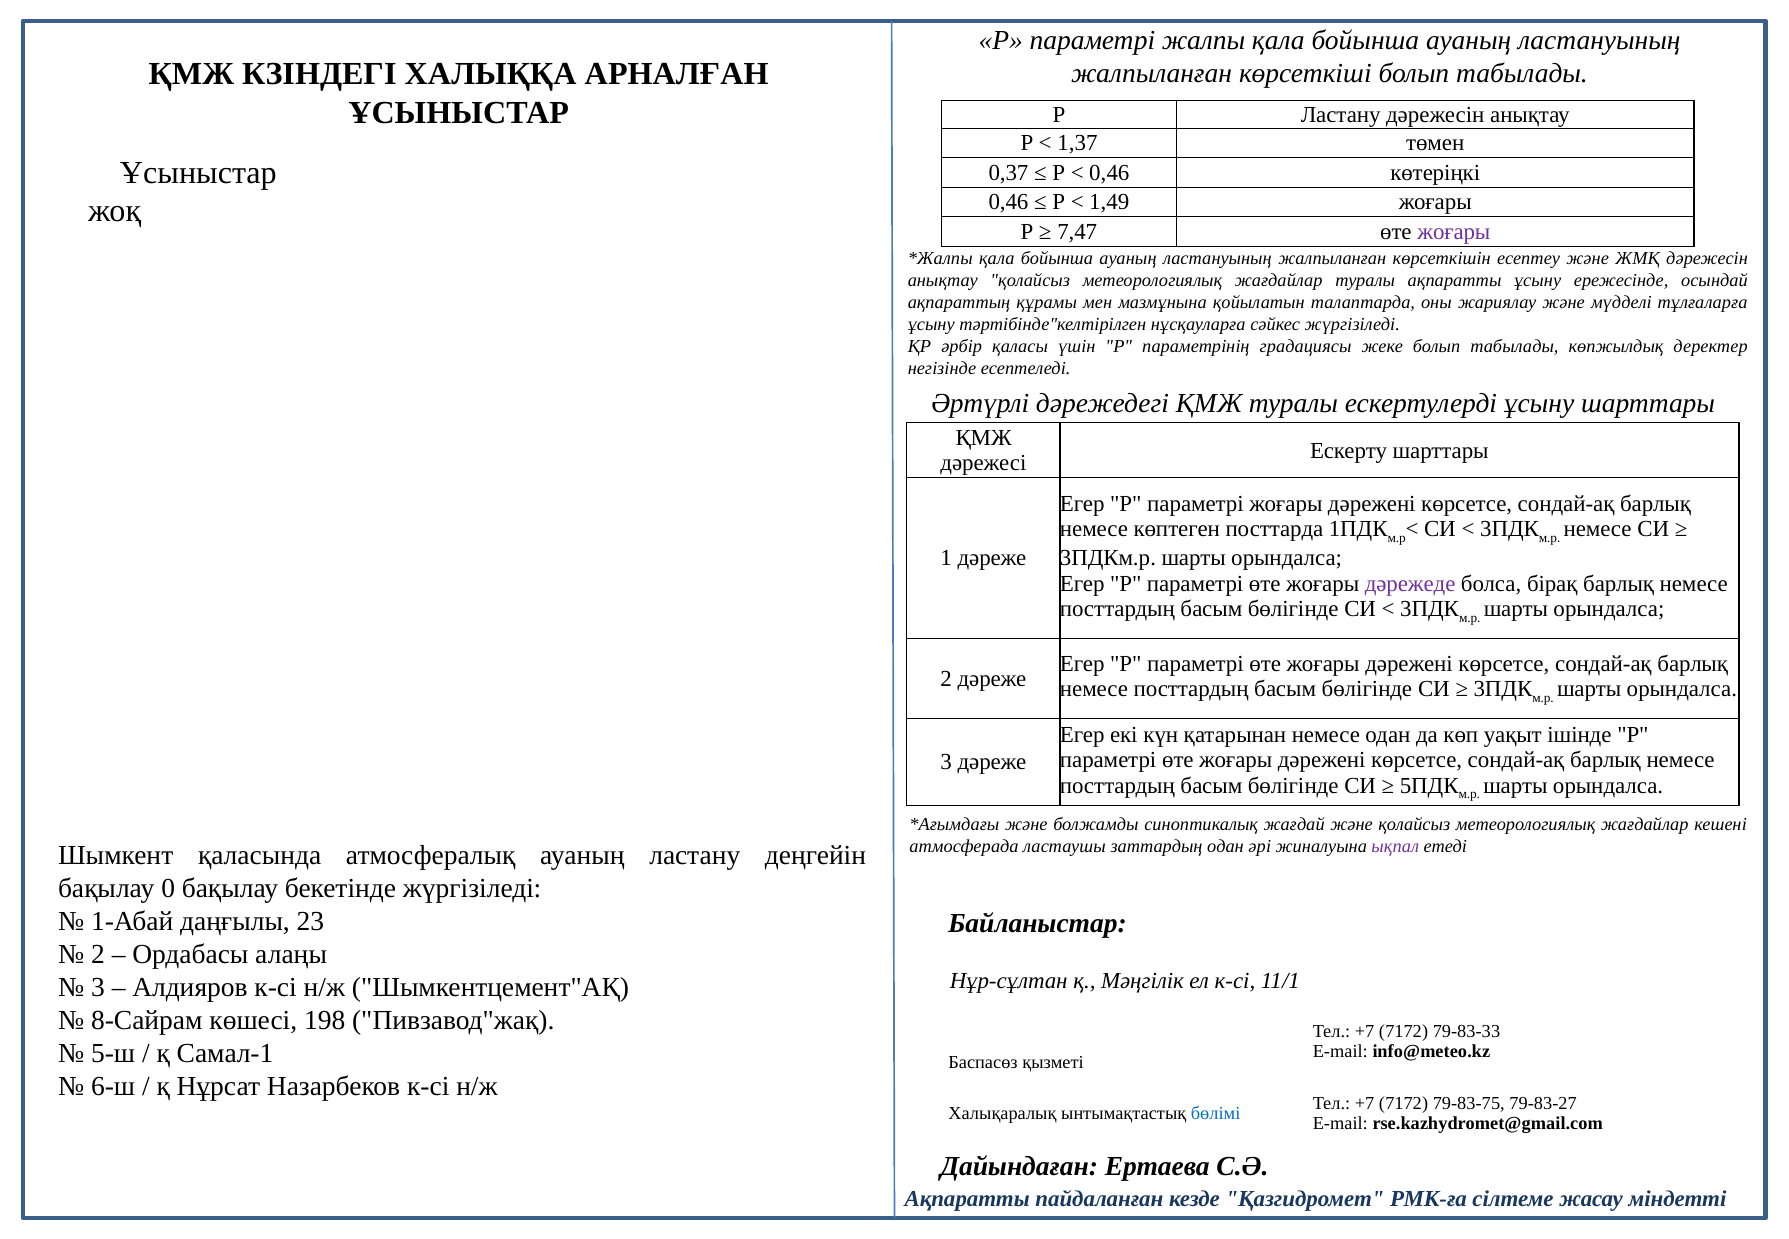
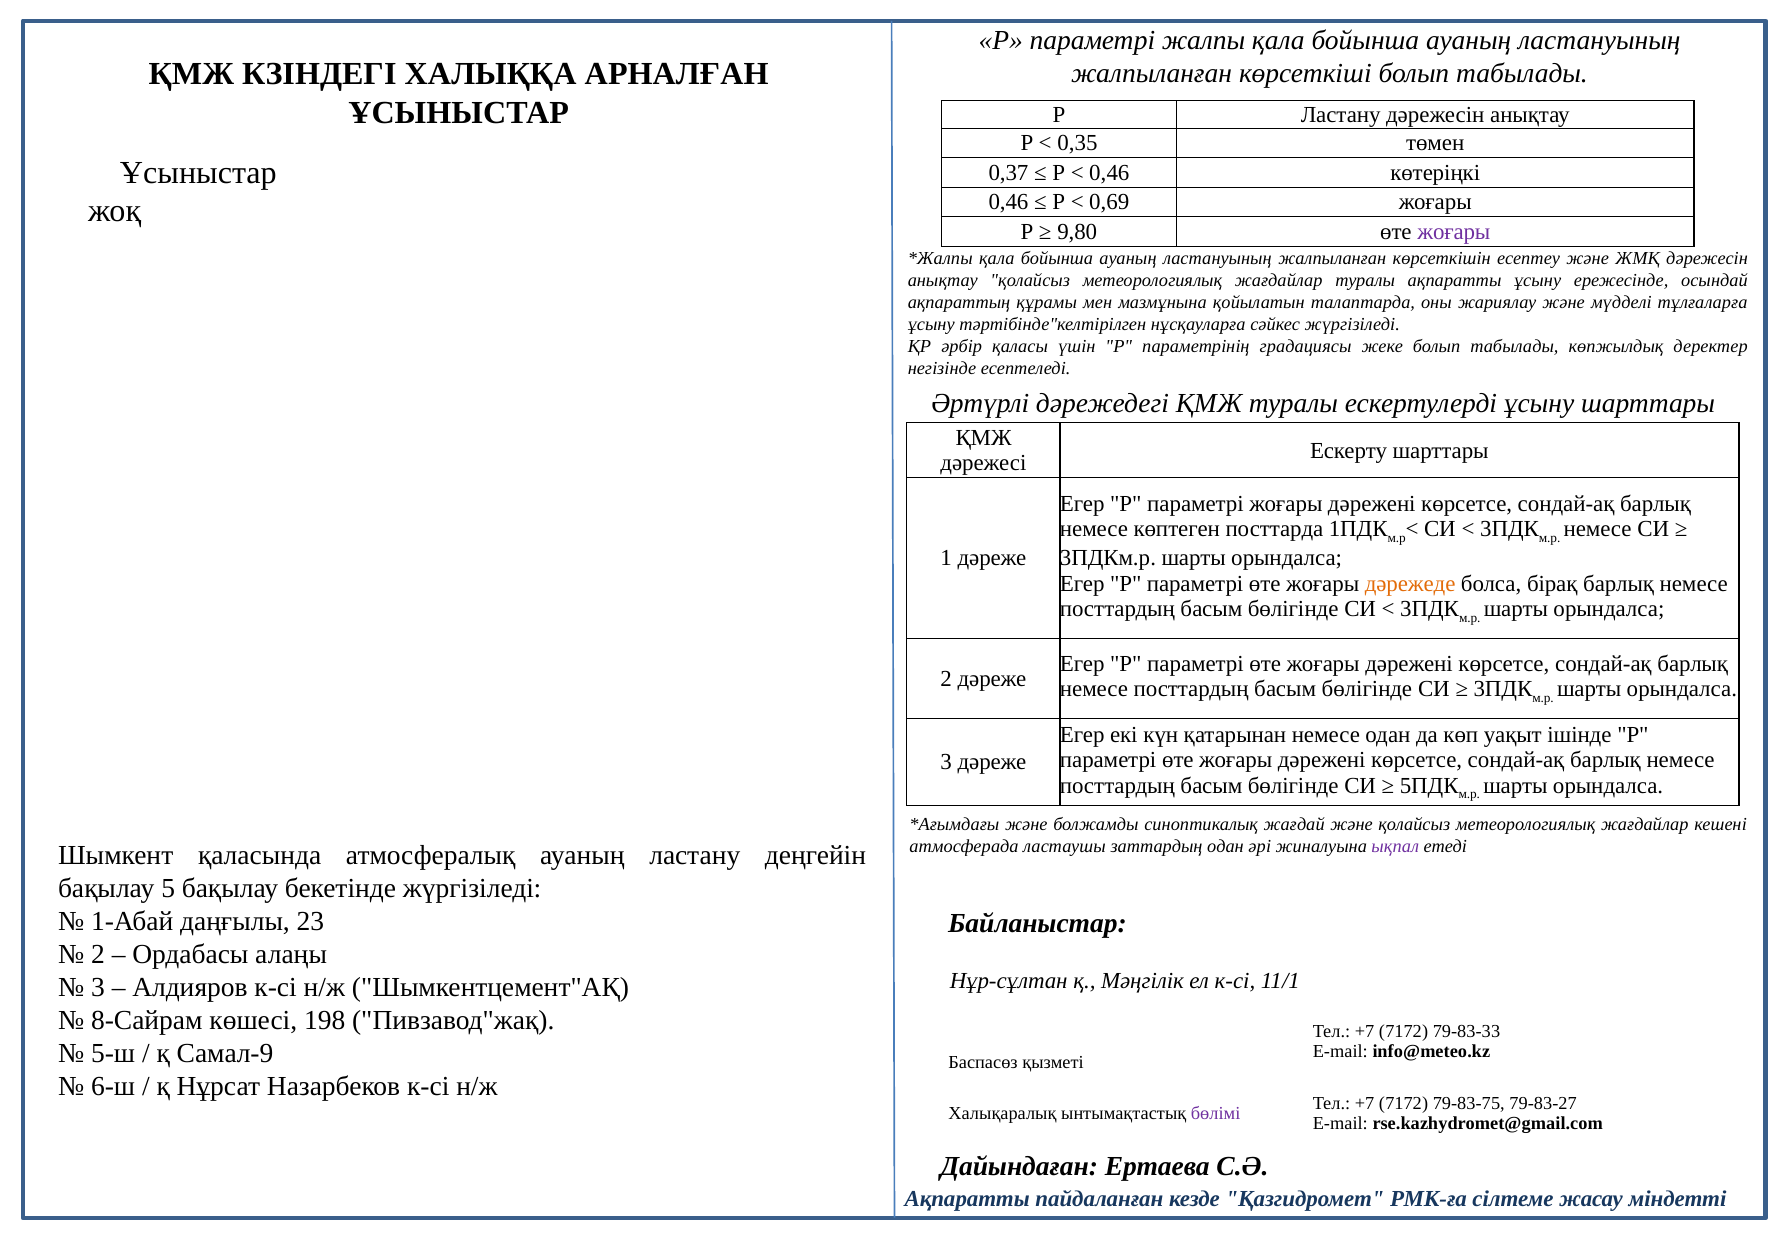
1,37: 1,37 -> 0,35
1,49: 1,49 -> 0,69
7,47: 7,47 -> 9,80
дәрежеде colour: purple -> orange
0: 0 -> 5
Самал-1: Самал-1 -> Самал-9
бөлімі colour: blue -> purple
